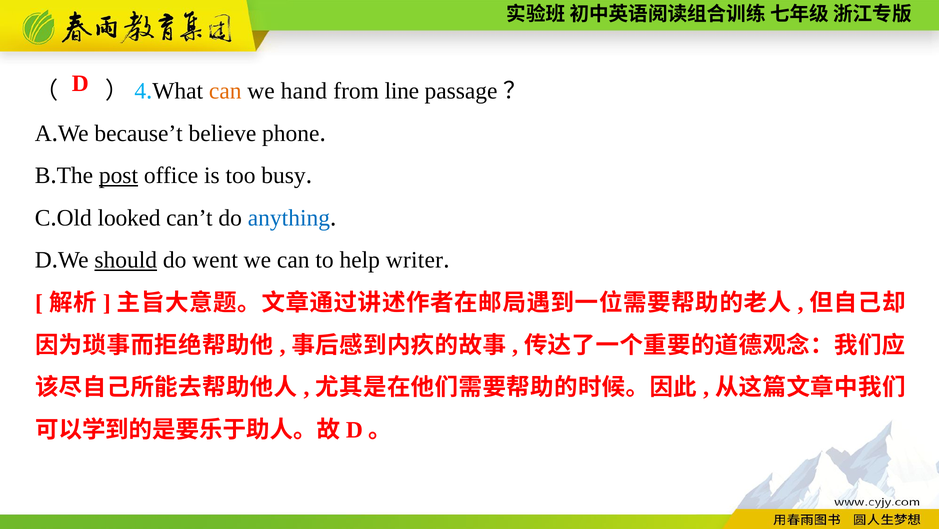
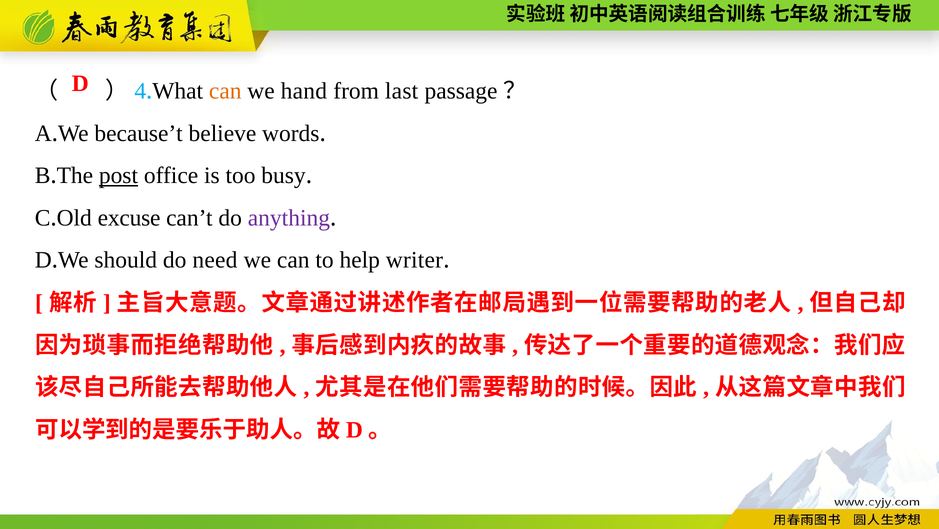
line: line -> last
phone: phone -> words
looked: looked -> excuse
anything colour: blue -> purple
should underline: present -> none
went: went -> need
